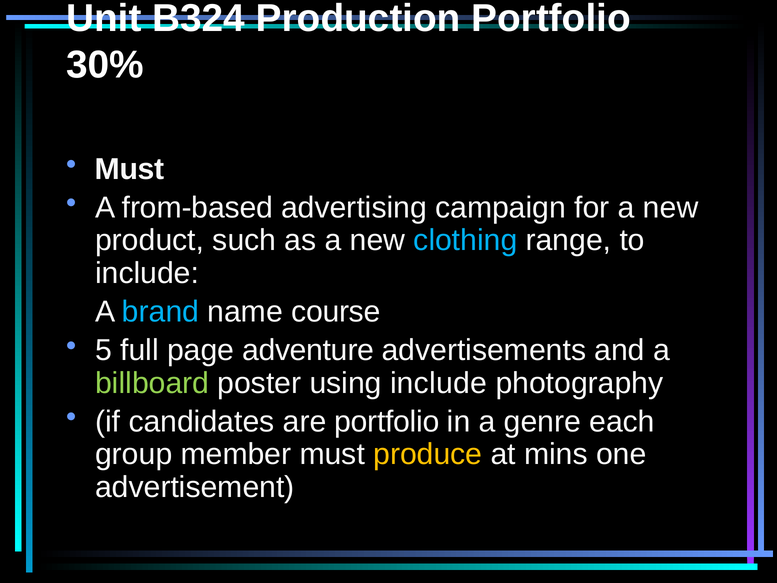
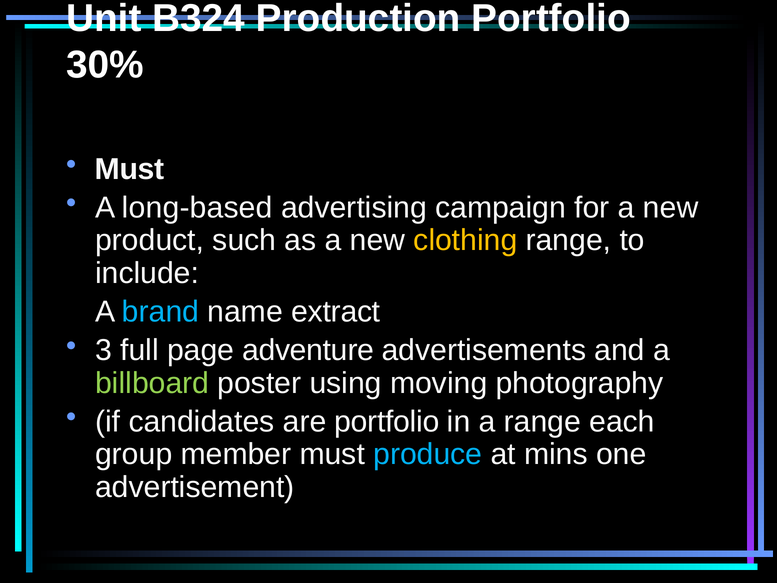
from-based: from-based -> long-based
clothing colour: light blue -> yellow
course: course -> extract
5: 5 -> 3
using include: include -> moving
a genre: genre -> range
produce colour: yellow -> light blue
